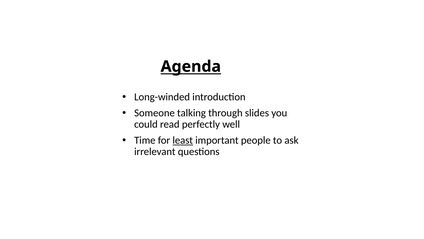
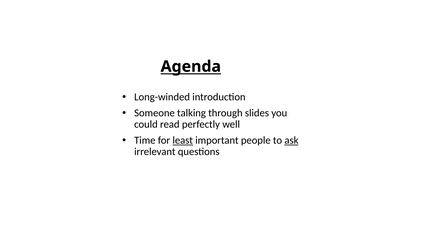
ask underline: none -> present
